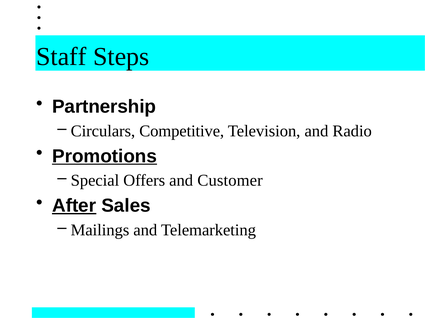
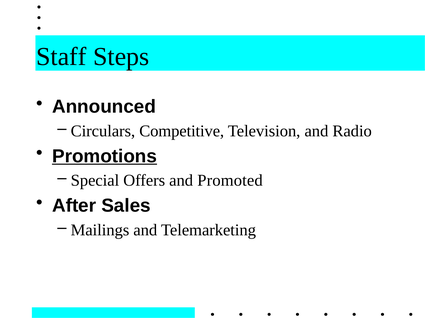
Partnership: Partnership -> Announced
Customer: Customer -> Promoted
After underline: present -> none
